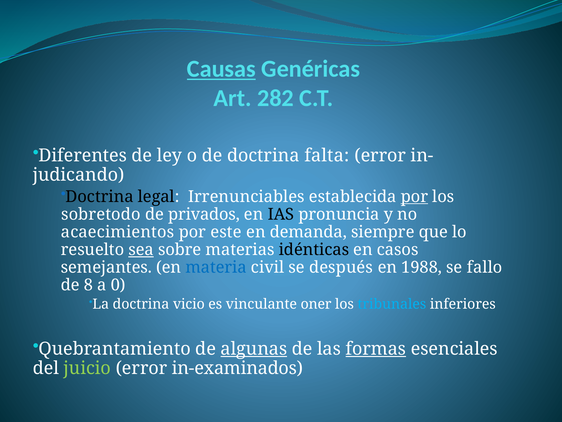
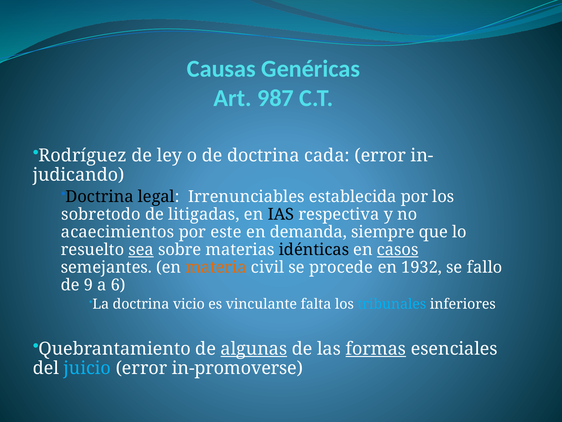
Causas underline: present -> none
282: 282 -> 987
Diferentes: Diferentes -> Rodríguez
falta: falta -> cada
por at (414, 196) underline: present -> none
privados: privados -> litigadas
pronuncia: pronuncia -> respectiva
casos underline: none -> present
materia colour: blue -> orange
después: después -> procede
1988: 1988 -> 1932
8: 8 -> 9
0: 0 -> 6
oner: oner -> falta
juicio colour: light green -> light blue
in-examinados: in-examinados -> in-promoverse
